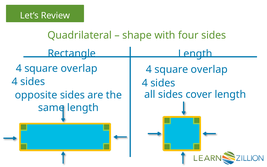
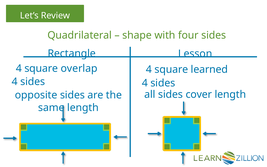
Length at (195, 54): Length -> Lesson
overlap at (209, 69): overlap -> learned
